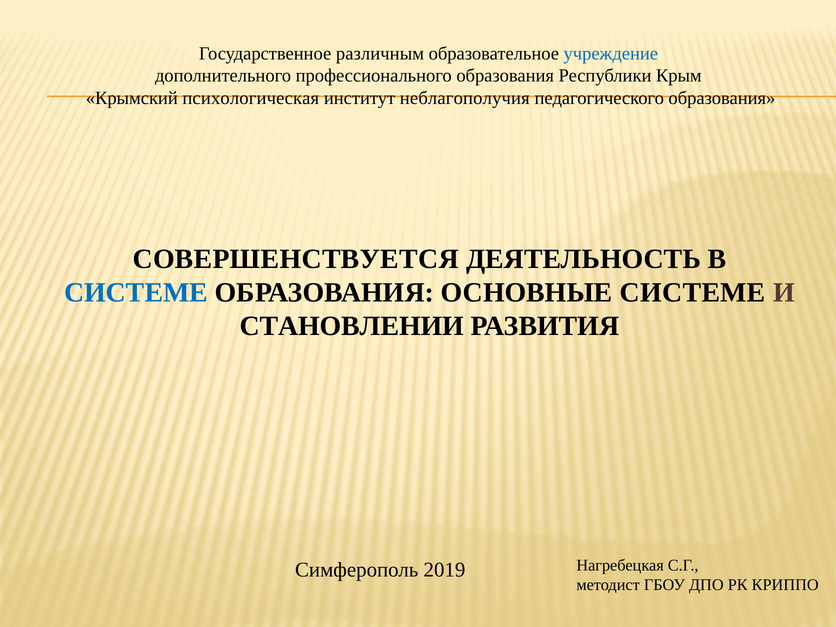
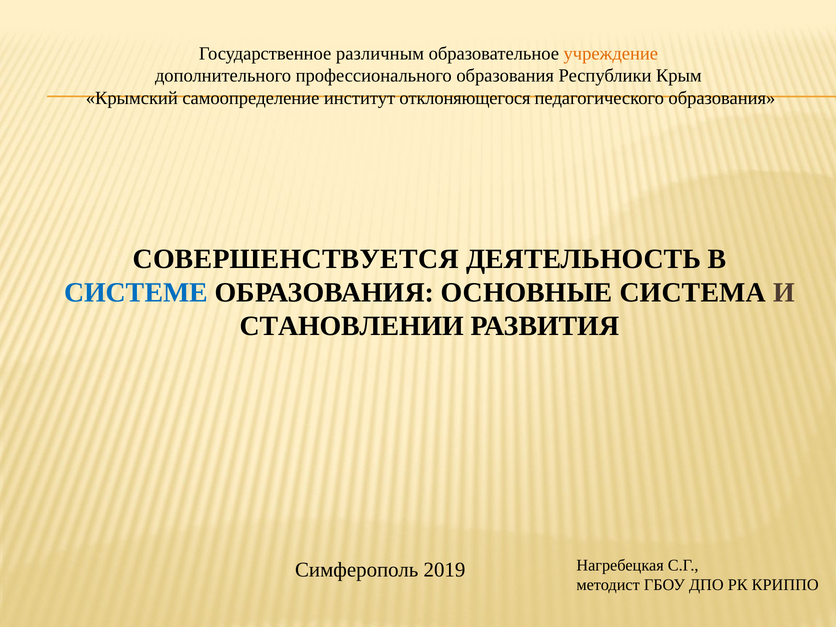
учреждение colour: blue -> orange
психологическая: психологическая -> самоопределение
неблагополучия: неблагополучия -> отклоняющегося
ОСНОВНЫЕ СИСТЕМЕ: СИСТЕМЕ -> СИСТЕМА
